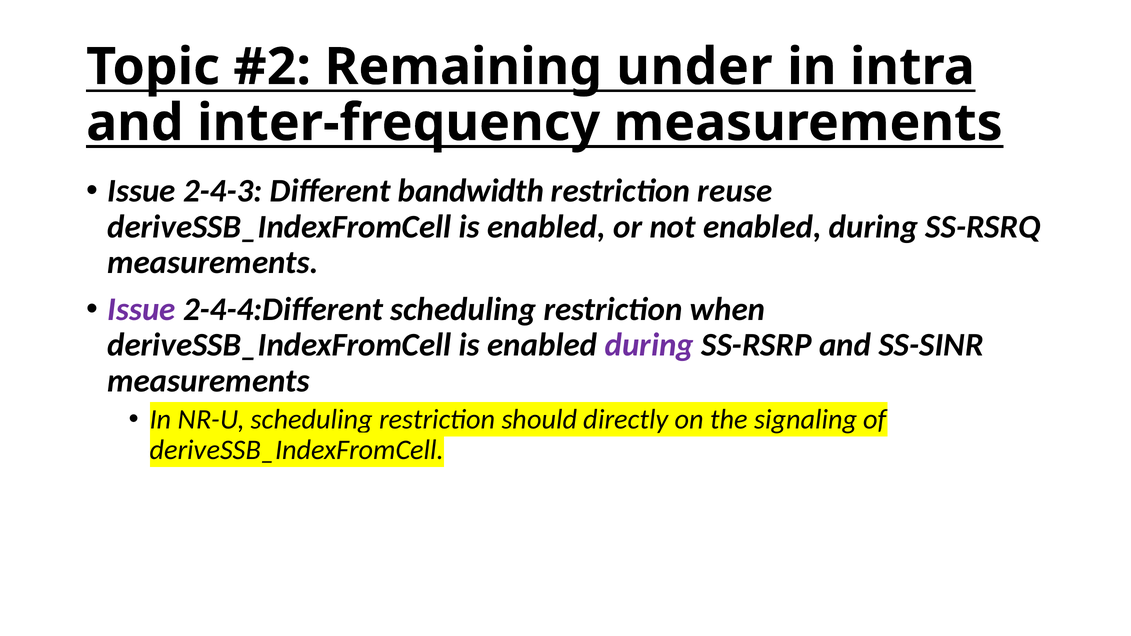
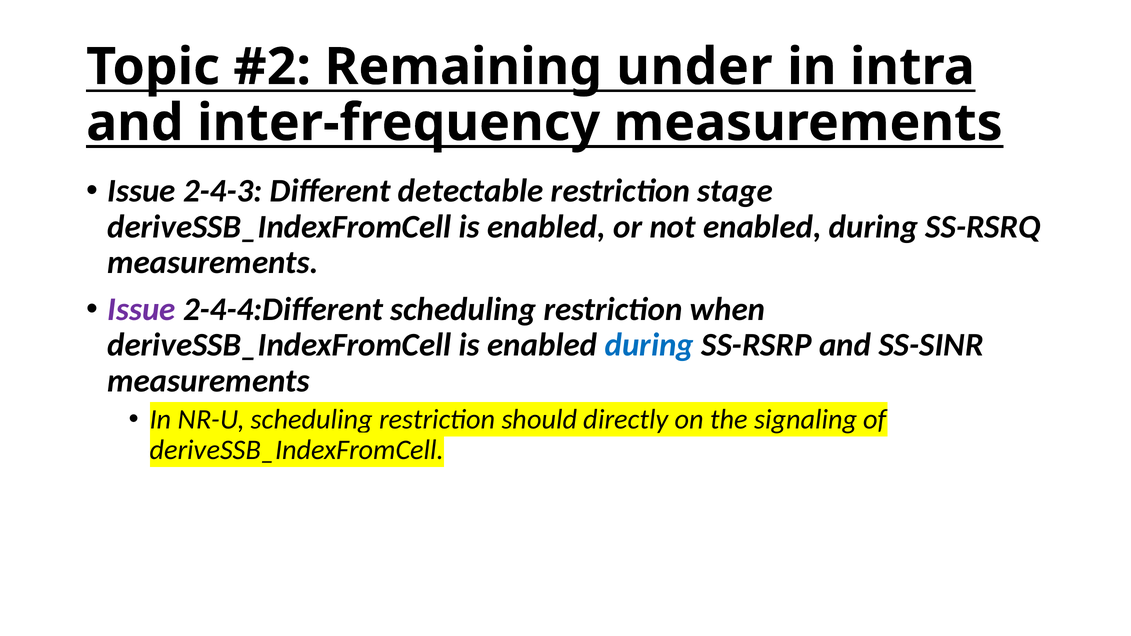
bandwidth: bandwidth -> detectable
reuse: reuse -> stage
during at (649, 345) colour: purple -> blue
